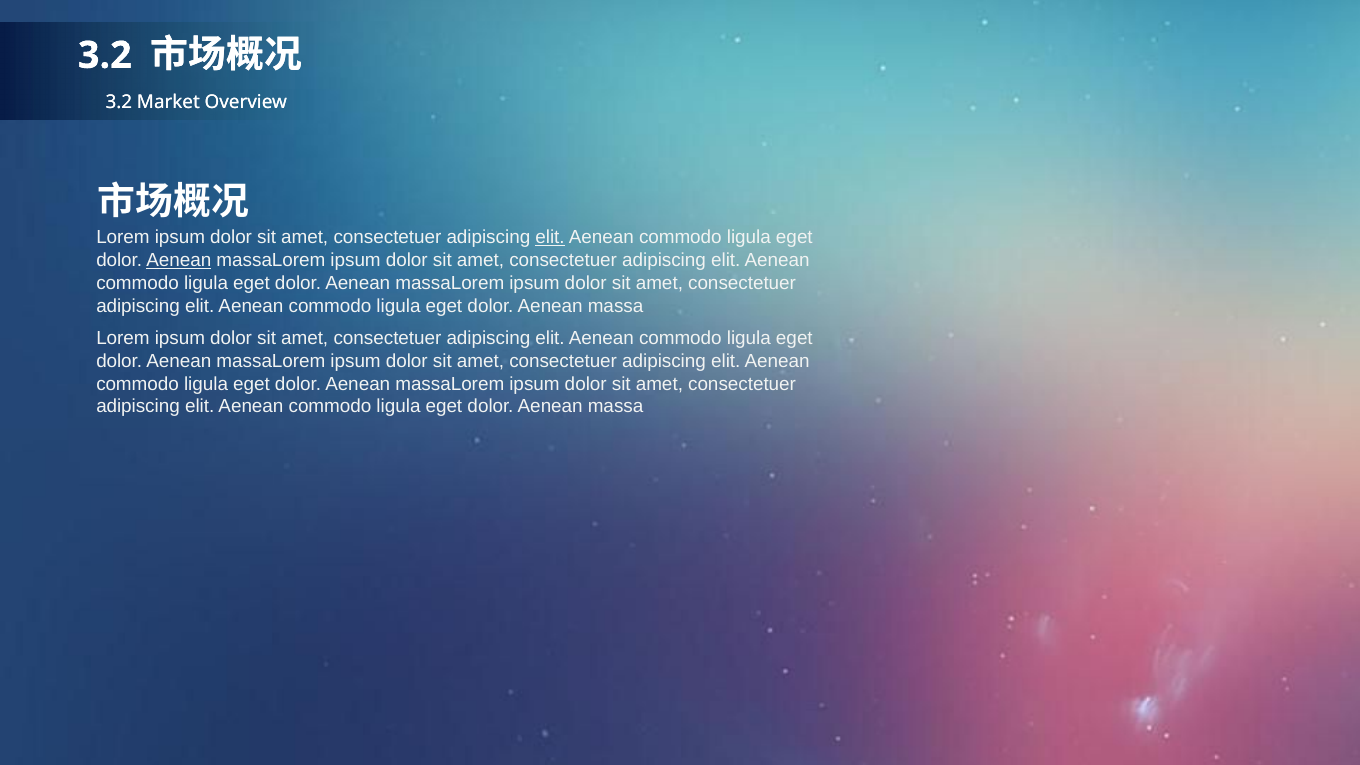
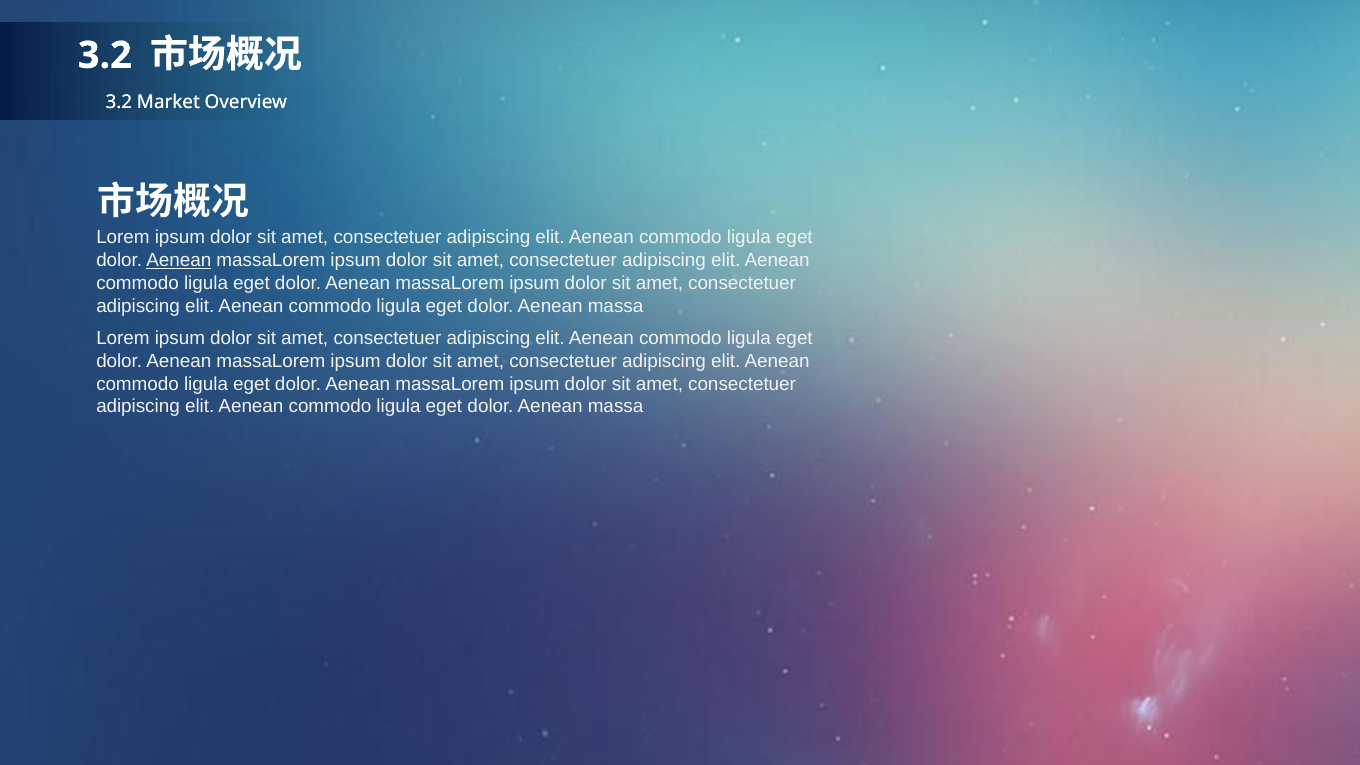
elit at (550, 238) underline: present -> none
